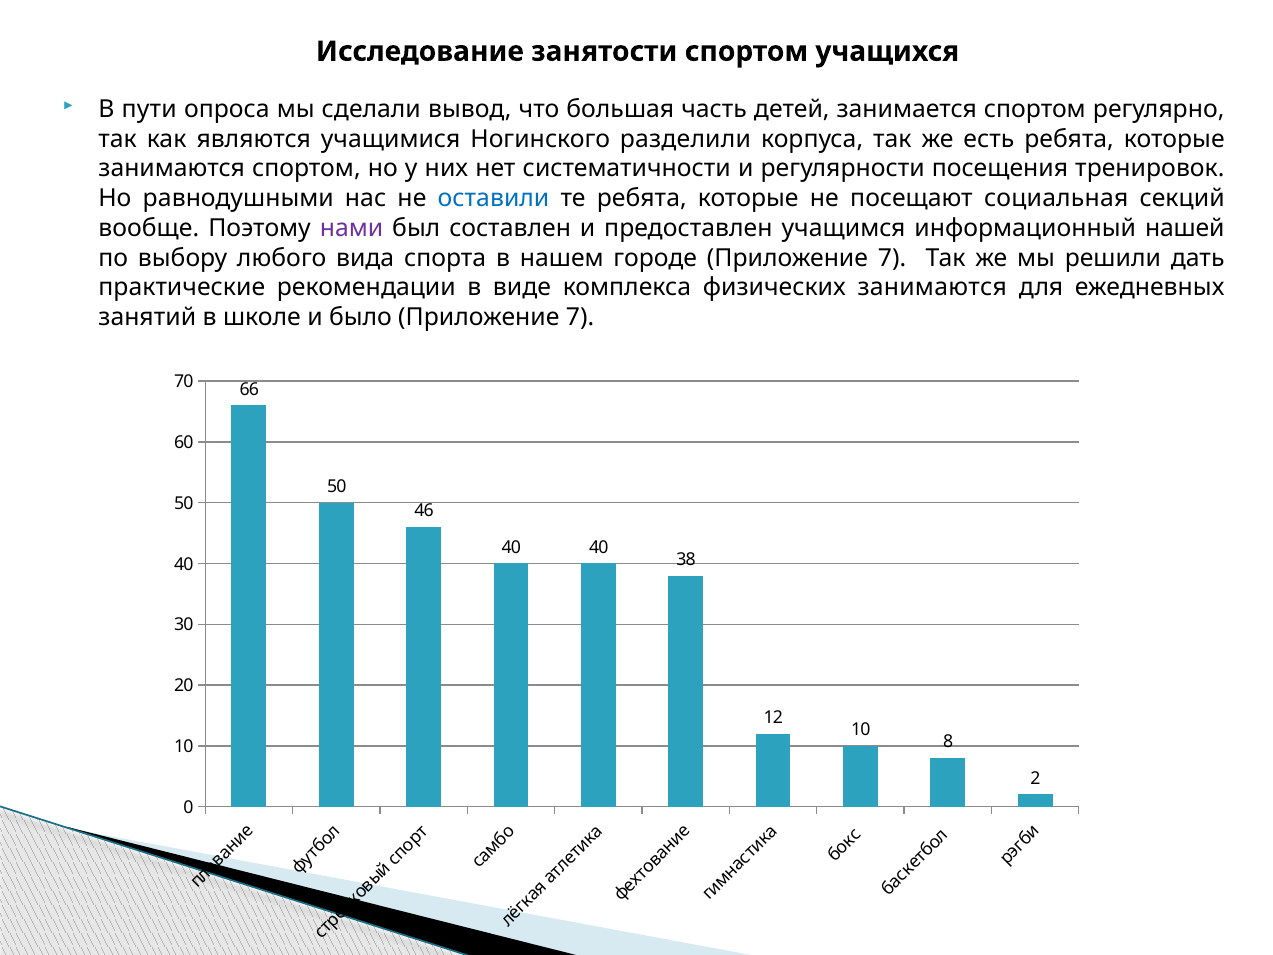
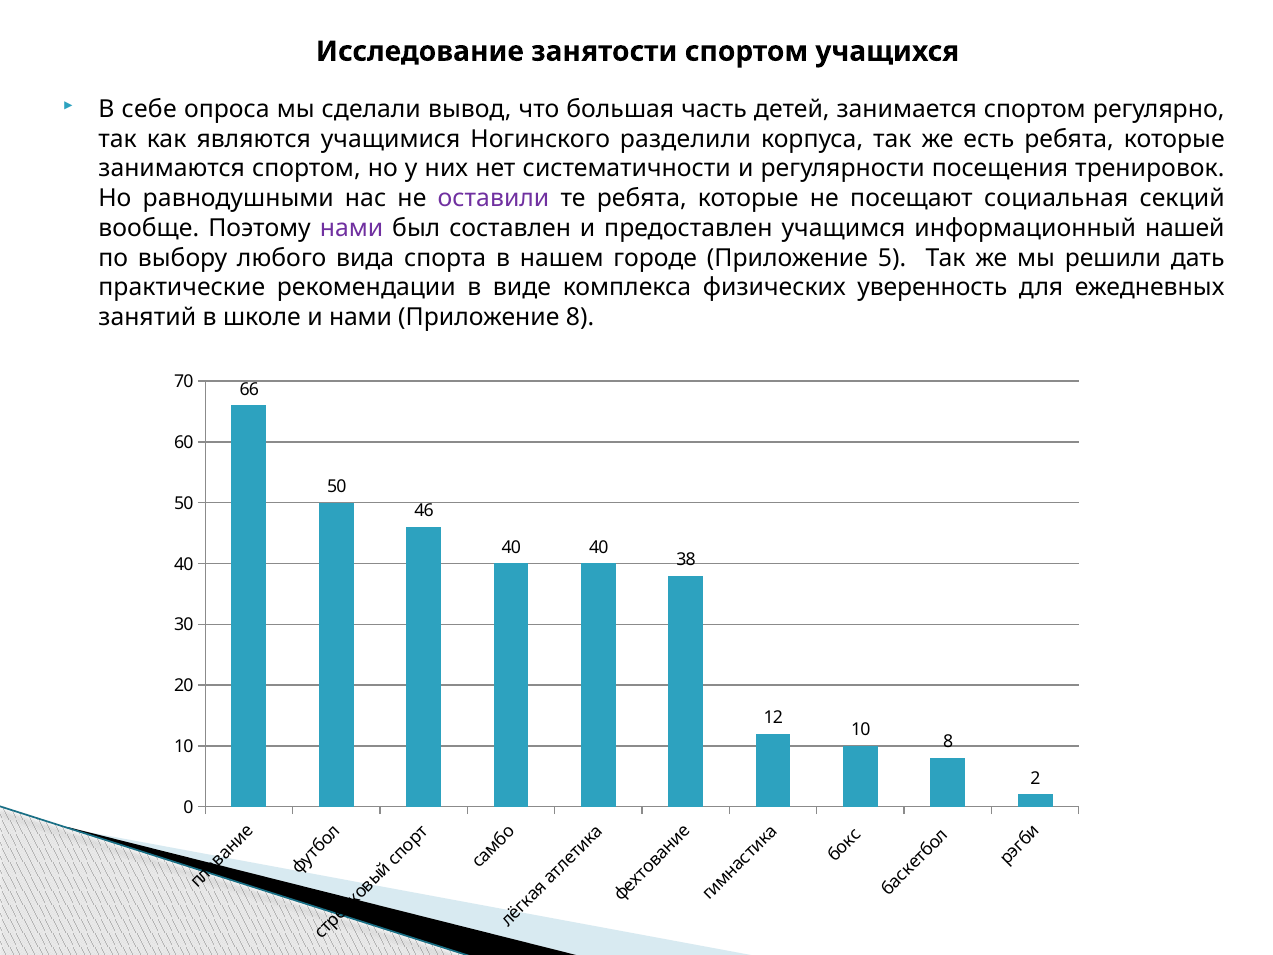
пути: пути -> себе
оставили colour: blue -> purple
городе Приложение 7: 7 -> 5
физических занимаются: занимаются -> уверенность
и было: было -> нами
7 at (580, 317): 7 -> 8
